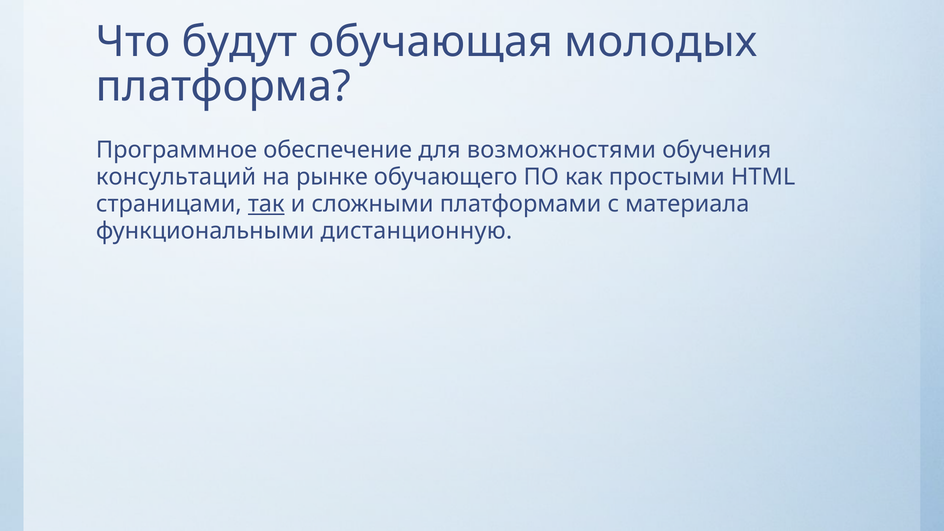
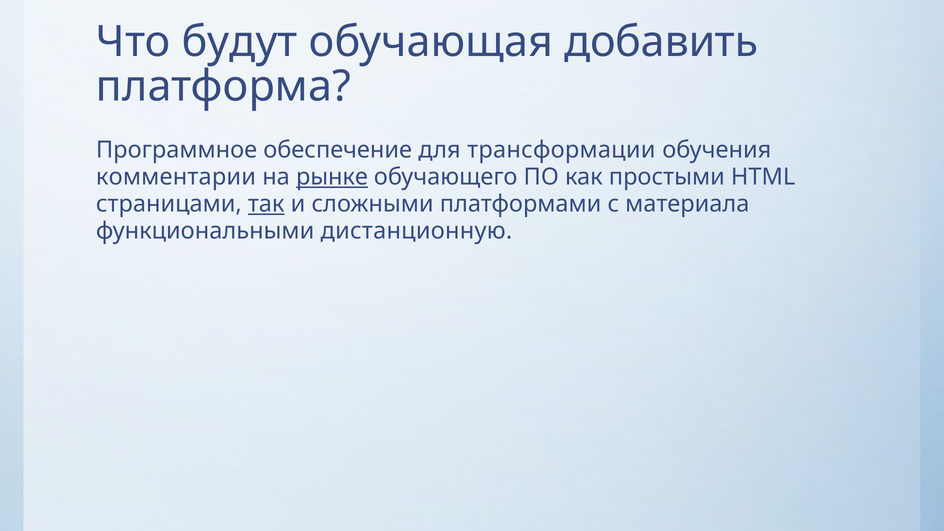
молодых: молодых -> добавить
возможностями: возможностями -> трансформации
консультаций: консультаций -> комментарии
рынке underline: none -> present
